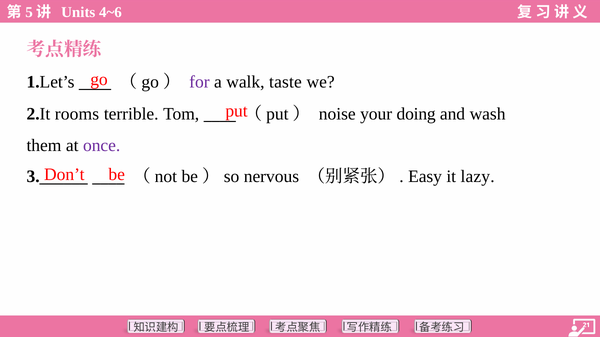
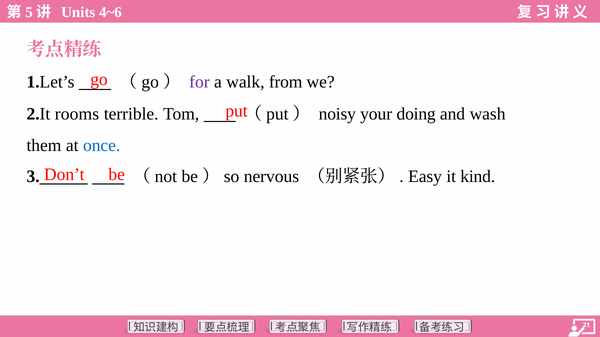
taste: taste -> from
noise: noise -> noisy
once colour: purple -> blue
lazy: lazy -> kind
